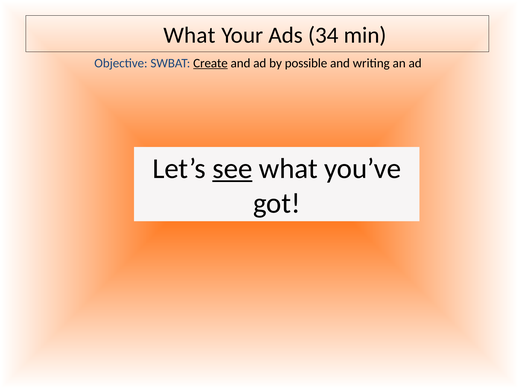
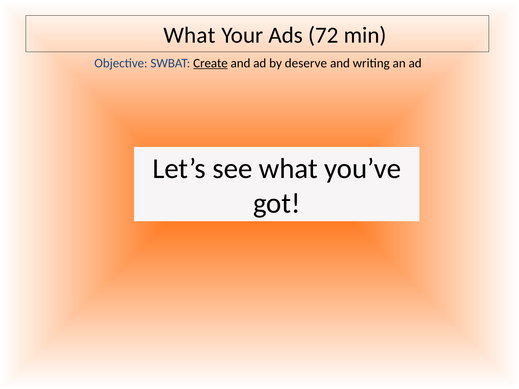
34: 34 -> 72
possible: possible -> deserve
see underline: present -> none
